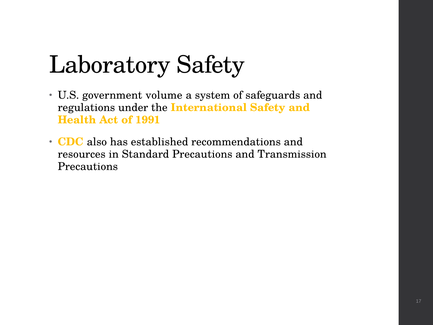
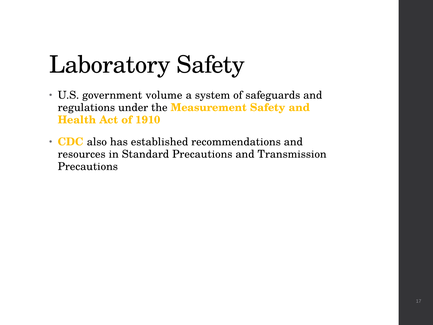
International: International -> Measurement
1991: 1991 -> 1910
